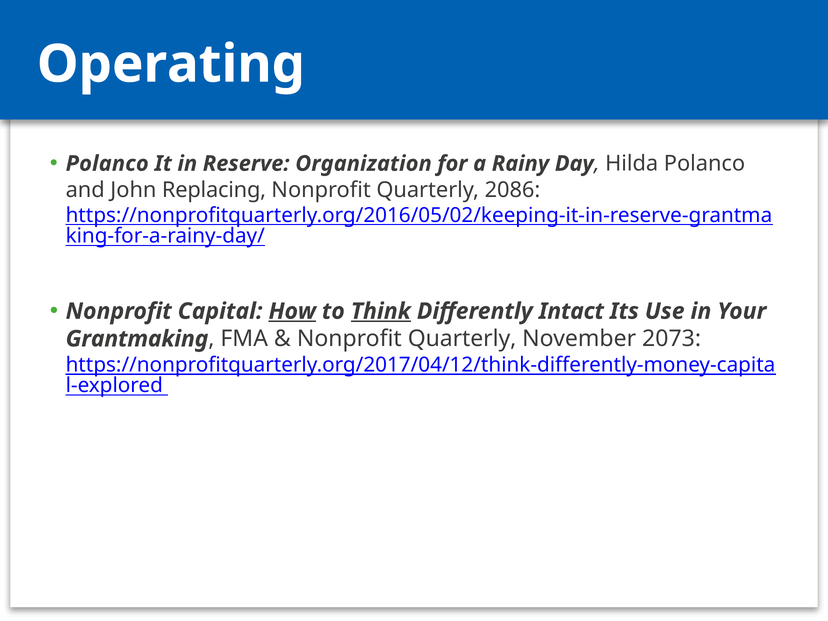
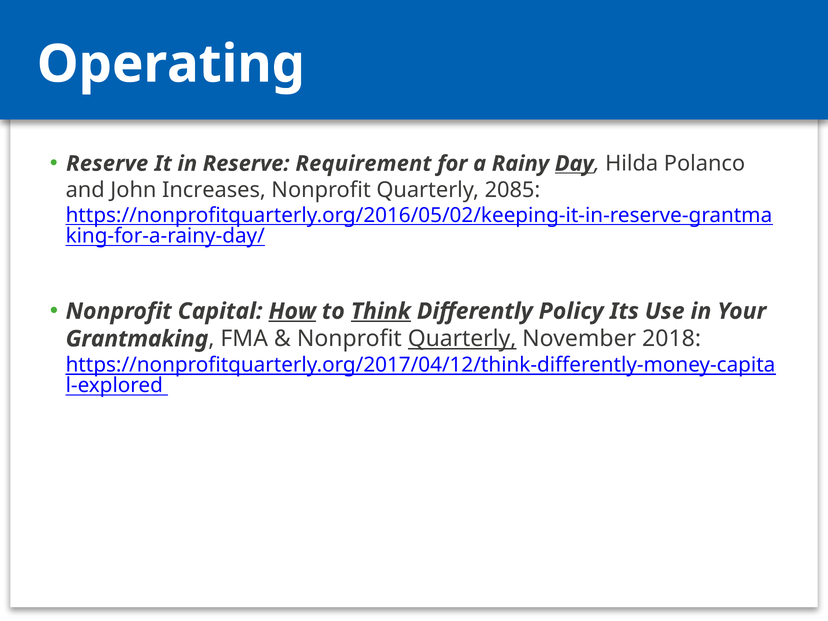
Polanco at (107, 164): Polanco -> Reserve
Organization: Organization -> Requirement
Day underline: none -> present
Replacing: Replacing -> Increases
2086: 2086 -> 2085
Intact: Intact -> Policy
Quarterly at (462, 339) underline: none -> present
2073: 2073 -> 2018
